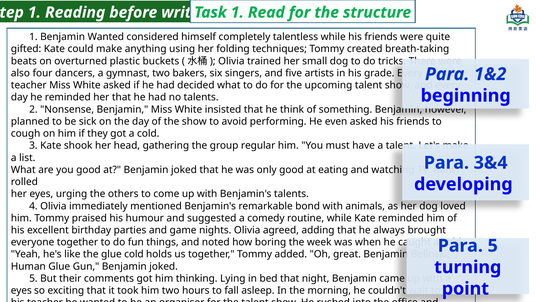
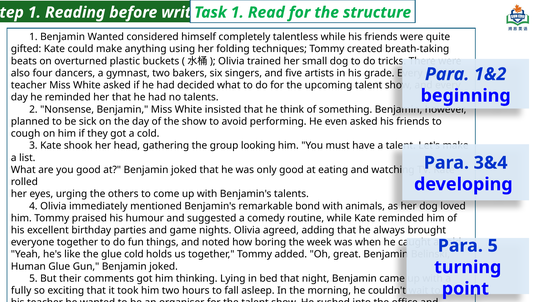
regular: regular -> looking
eyes at (21, 290): eyes -> fully
